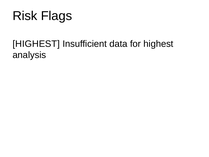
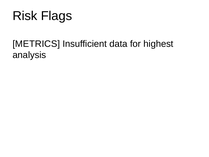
HIGHEST at (36, 44): HIGHEST -> METRICS
